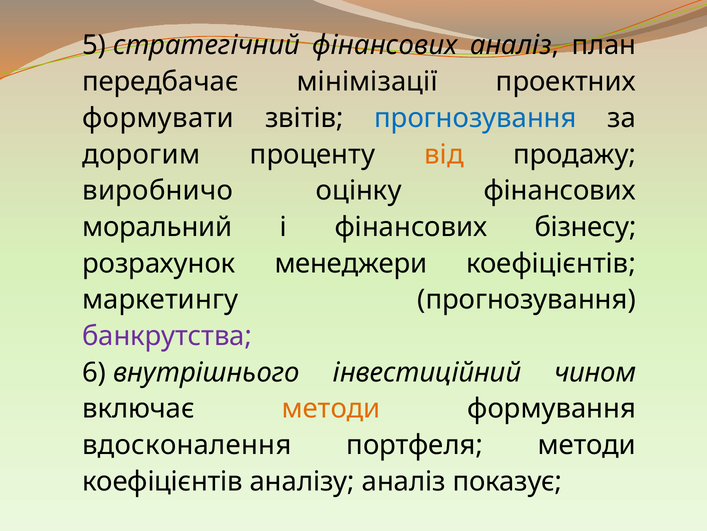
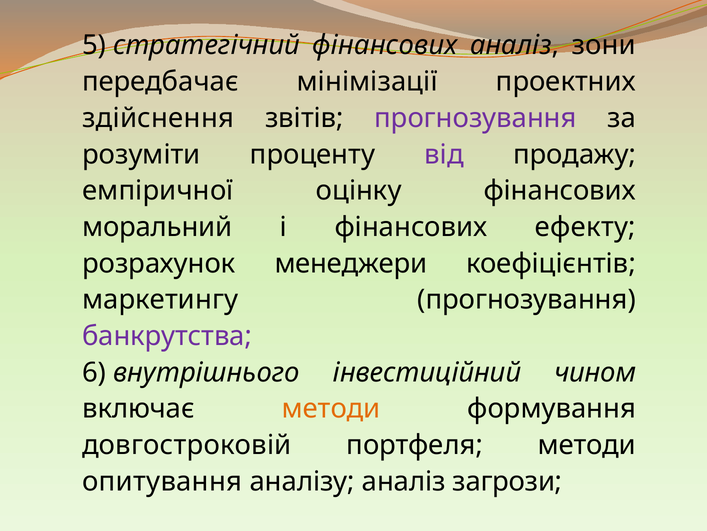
план: план -> зони
формувати: формувати -> здійснення
прогнозування at (476, 118) colour: blue -> purple
дорогим: дорогим -> розуміти
від colour: orange -> purple
виробничо: виробничо -> емпіричної
бізнесу: бізнесу -> ефекту
вдосконалення: вдосконалення -> довгостроковій
коефіцієнтів at (162, 481): коефіцієнтів -> опитування
показує: показує -> загрози
